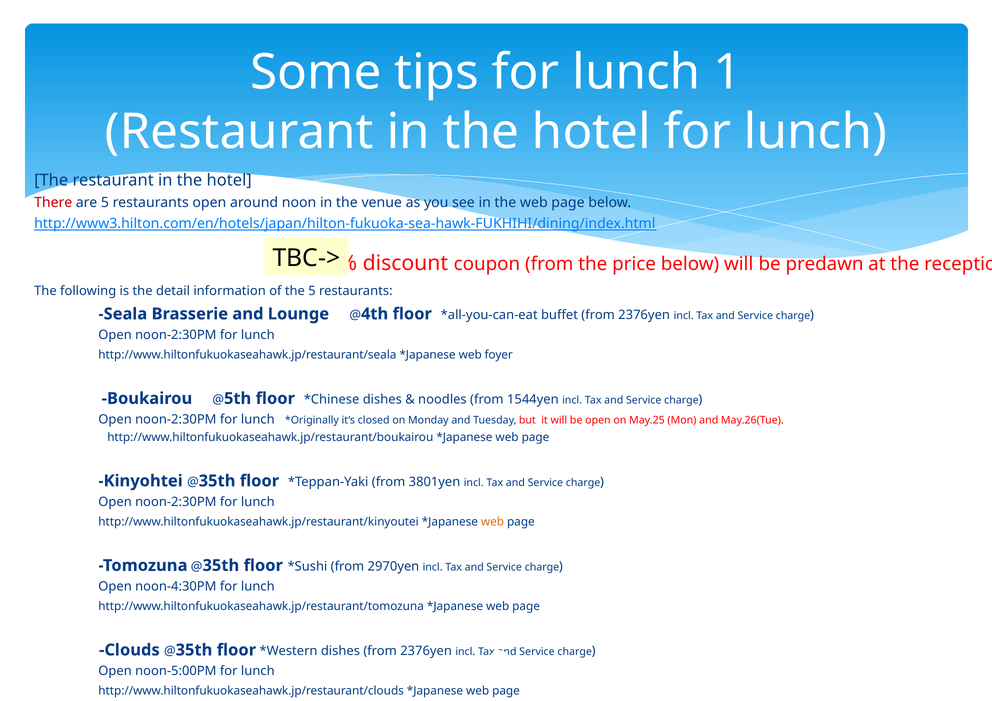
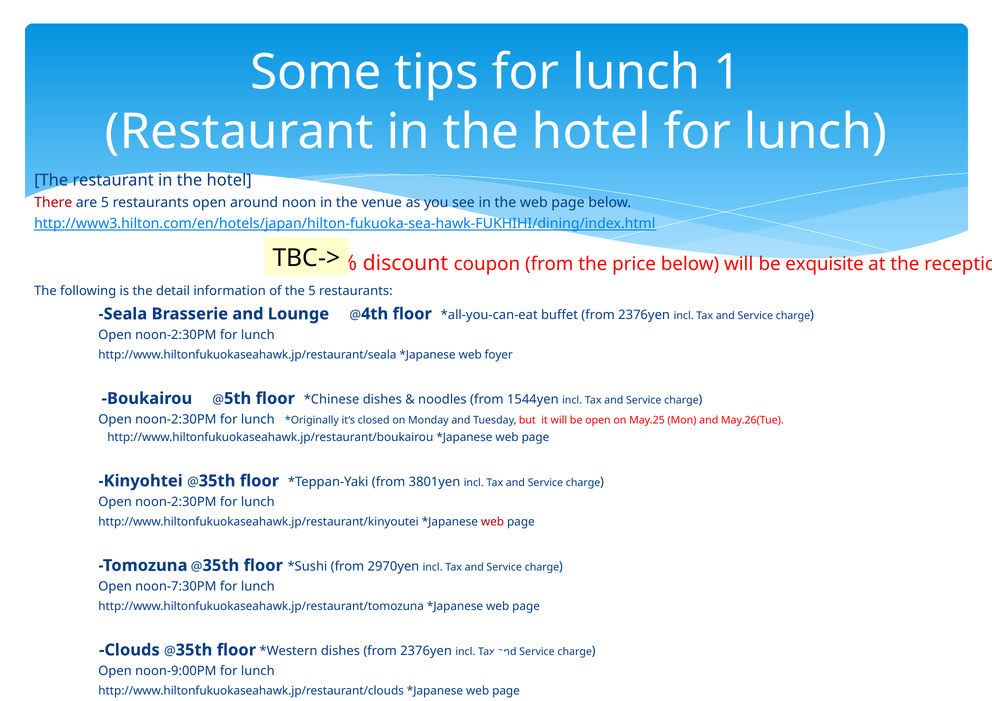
predawn: predawn -> exquisite
web at (492, 522) colour: orange -> red
noon-4:30PM: noon-4:30PM -> noon-7:30PM
noon-5:00PM: noon-5:00PM -> noon-9:00PM
